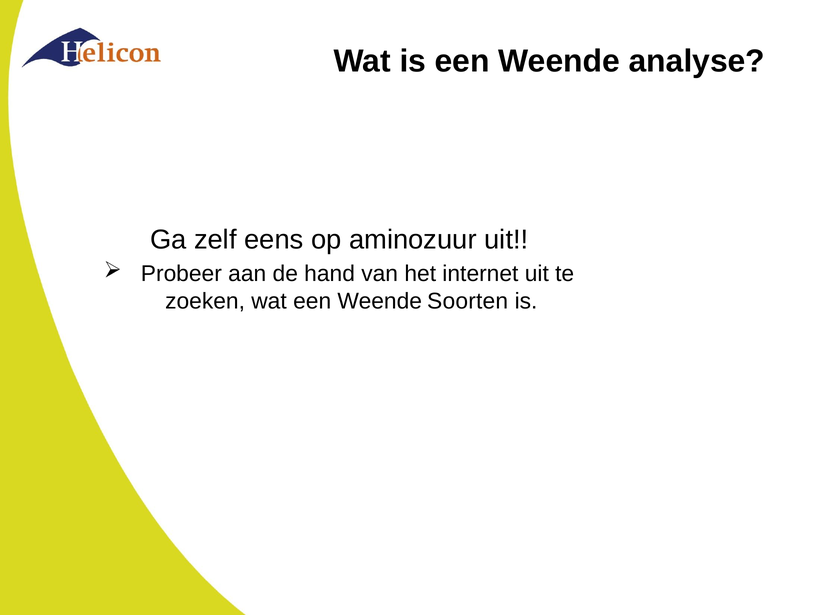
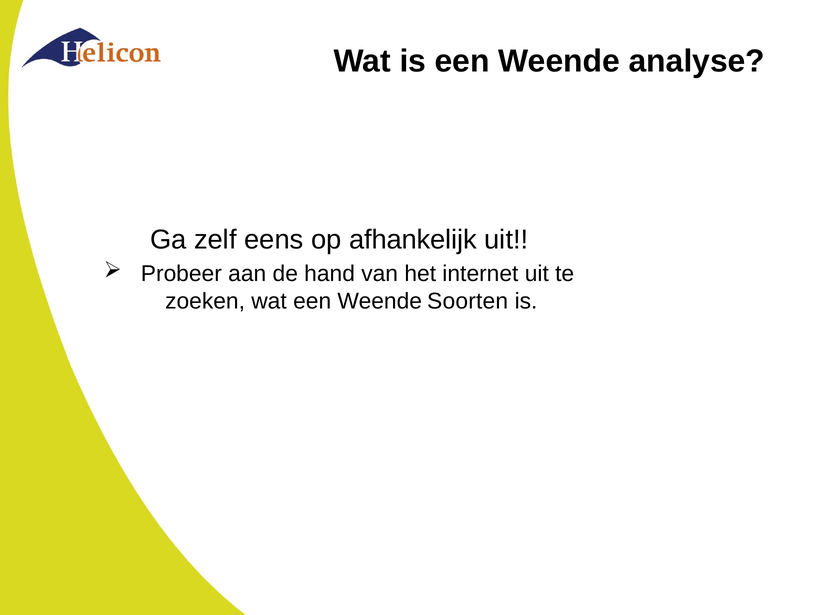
aminozuur: aminozuur -> afhankelijk
